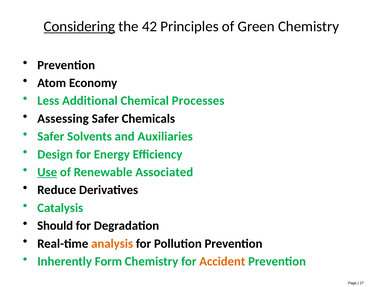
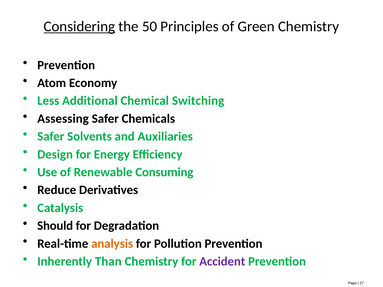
42: 42 -> 50
Processes: Processes -> Switching
Use underline: present -> none
Associated: Associated -> Consuming
Form: Form -> Than
Accident colour: orange -> purple
